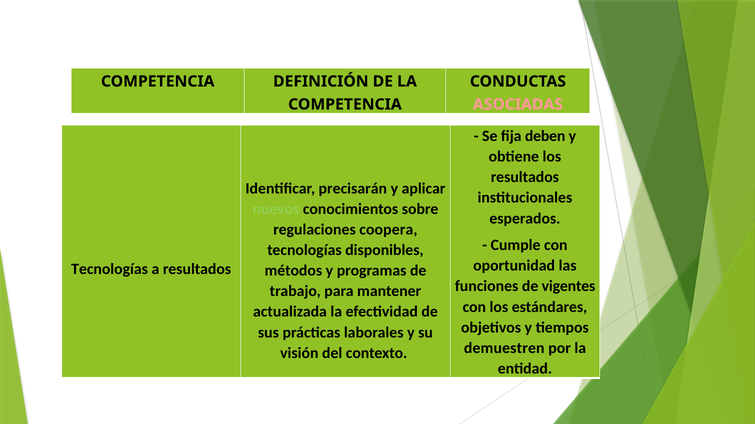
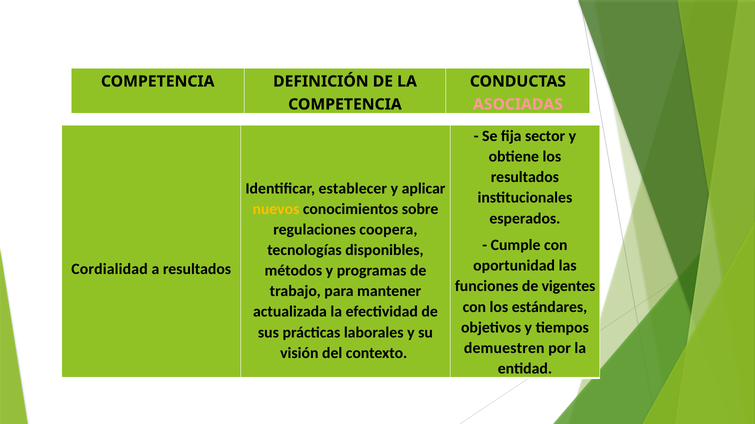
deben: deben -> sector
precisarán: precisarán -> establecer
nuevos colour: light green -> yellow
Tecnologías at (110, 269): Tecnologías -> Cordialidad
